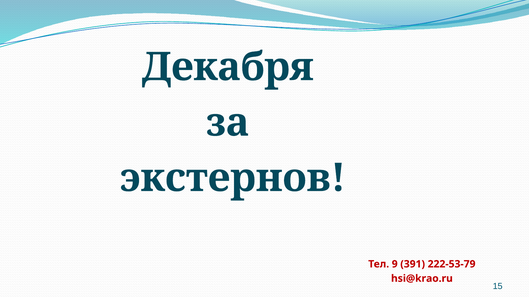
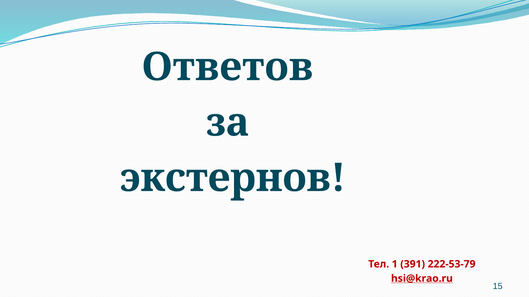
Декабря: Декабря -> Ответов
9: 9 -> 1
hsi@krao.ru underline: none -> present
